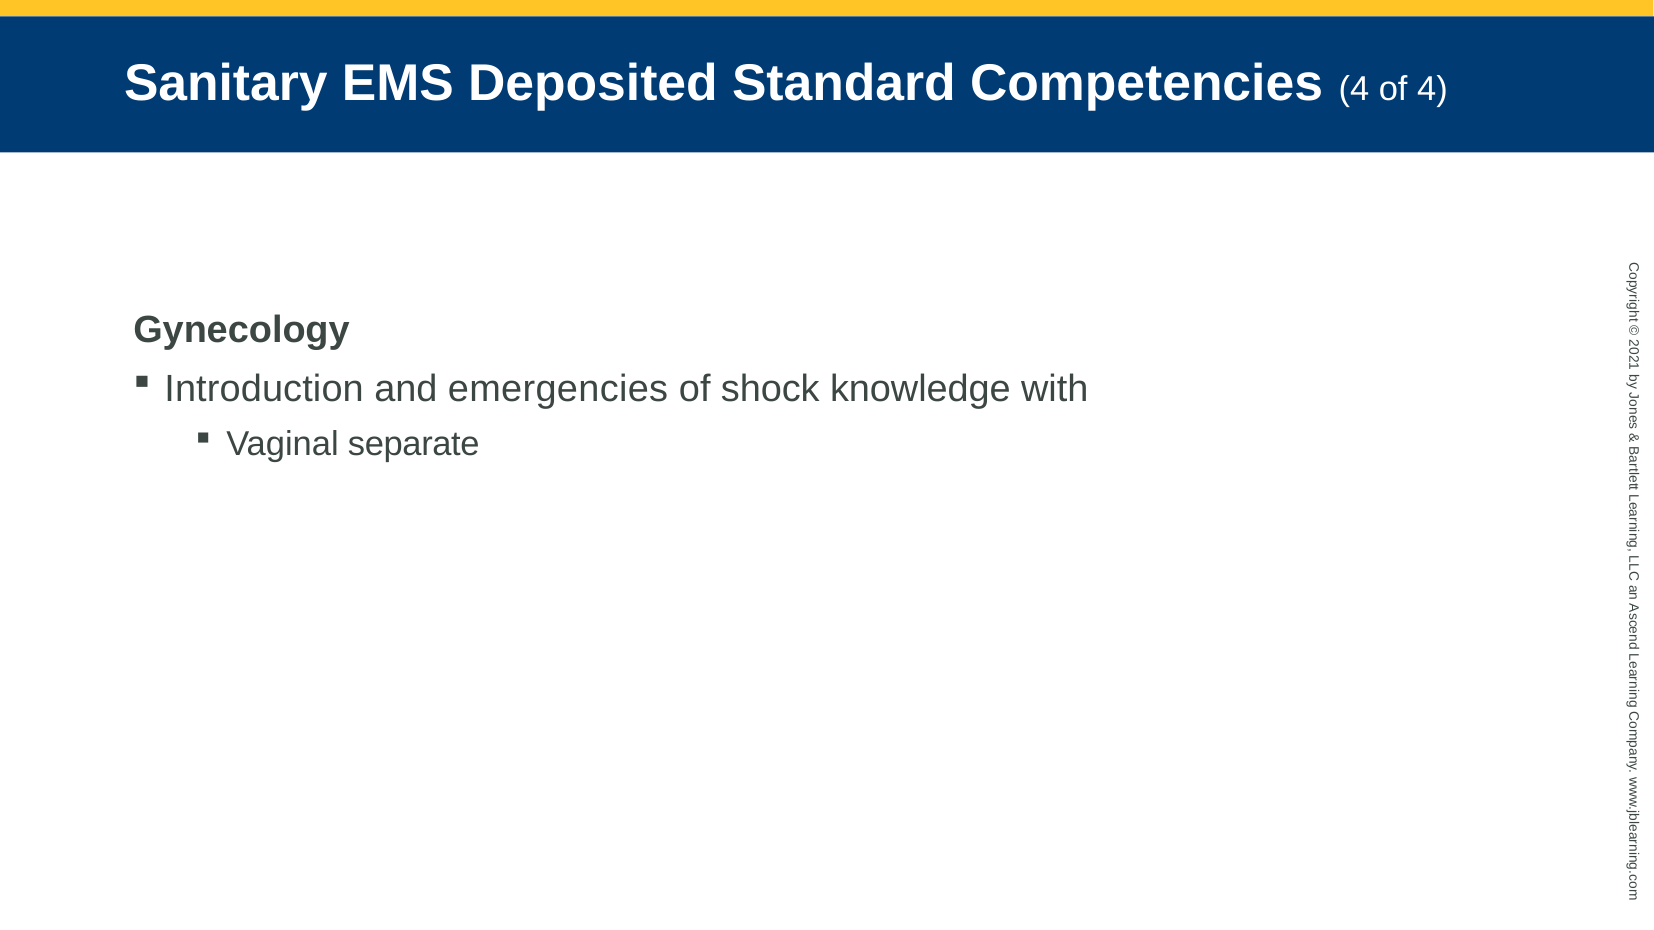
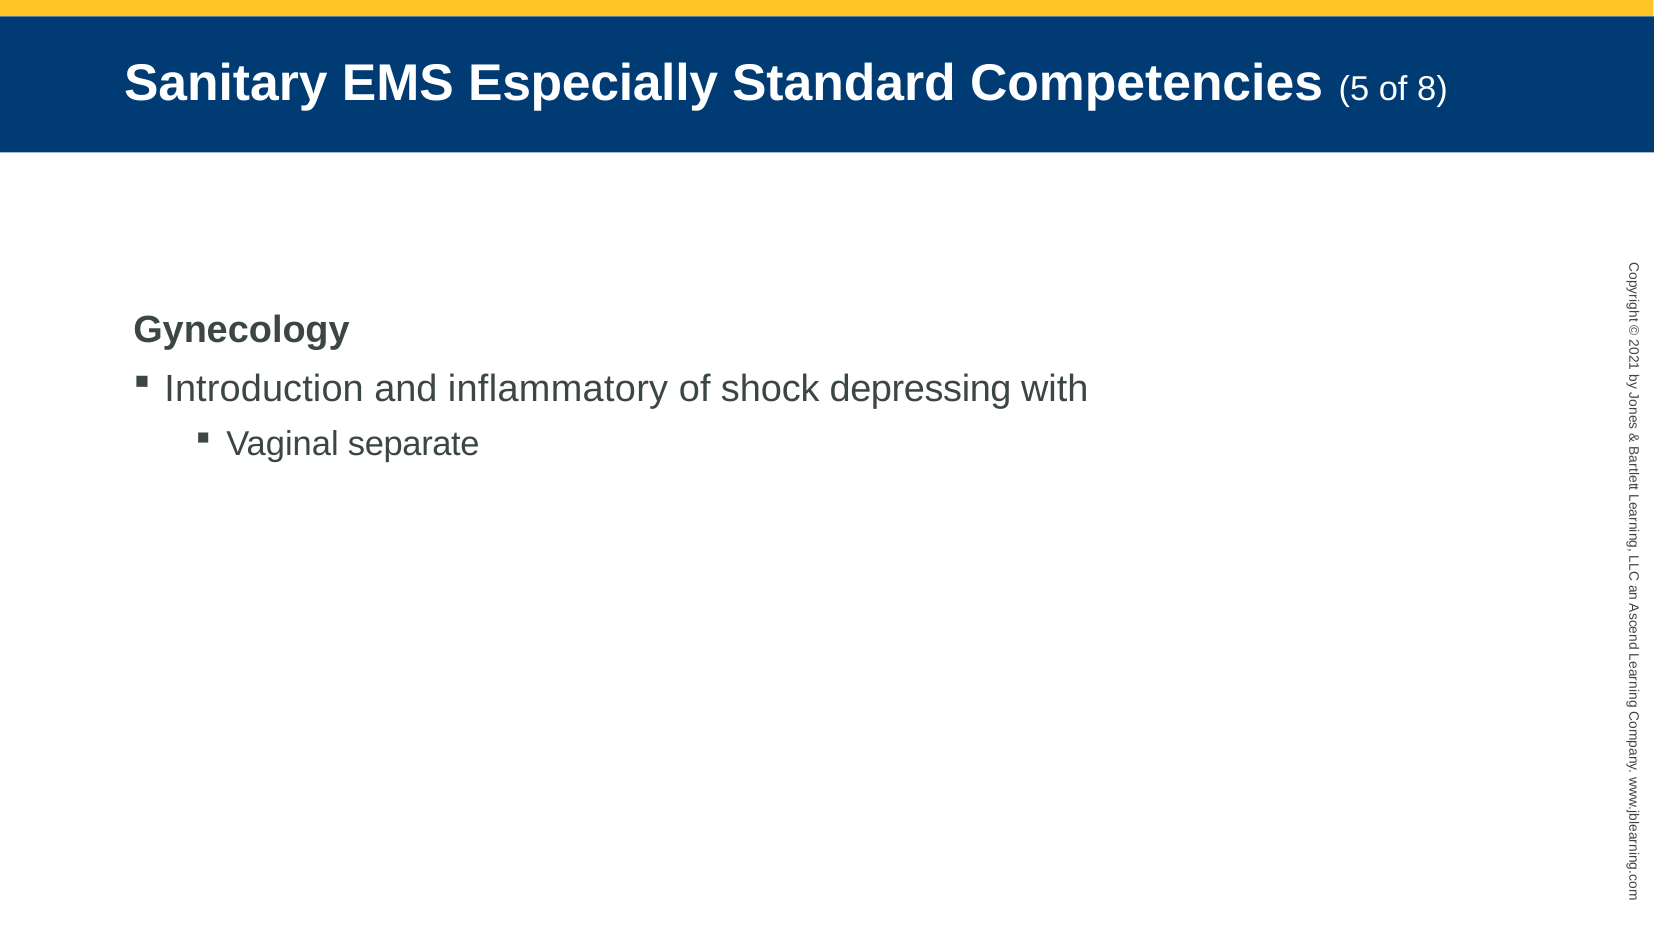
Deposited: Deposited -> Especially
Competencies 4: 4 -> 5
of 4: 4 -> 8
emergencies: emergencies -> inflammatory
knowledge: knowledge -> depressing
